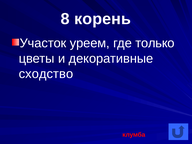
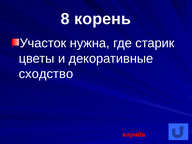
уреем: уреем -> нужна
только: только -> старик
